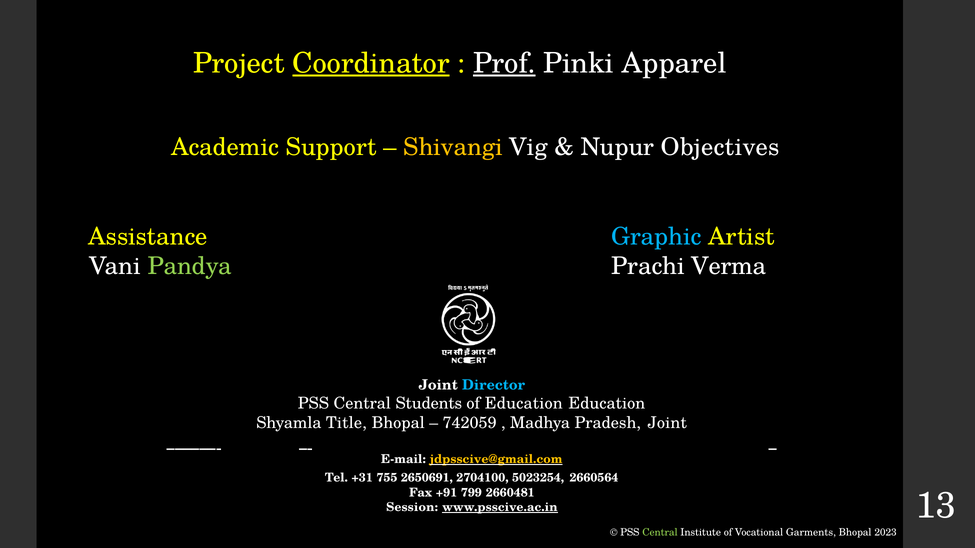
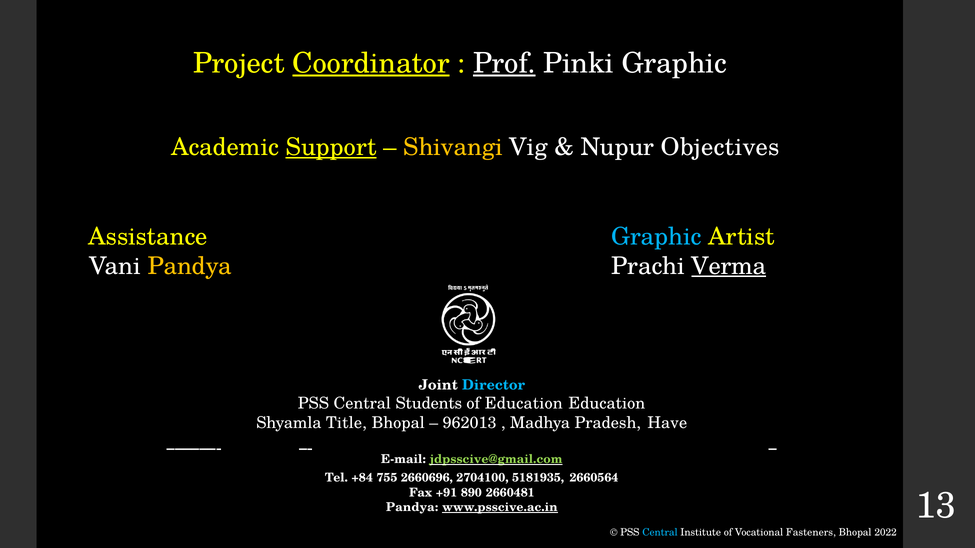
Pinki Apparel: Apparel -> Graphic
Support underline: none -> present
Pandya at (190, 266) colour: light green -> yellow
Verma underline: none -> present
742059: 742059 -> 962013
Pradesh Joint: Joint -> Have
jdpsscive@gmail.com colour: yellow -> light green
+31: +31 -> +84
2650691: 2650691 -> 2660696
5023254: 5023254 -> 5181935
799: 799 -> 890
Session at (412, 508): Session -> Pandya
Central at (660, 533) colour: light green -> light blue
Garments: Garments -> Fasteners
2023: 2023 -> 2022
